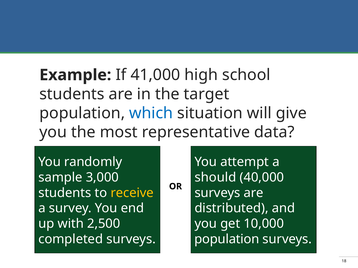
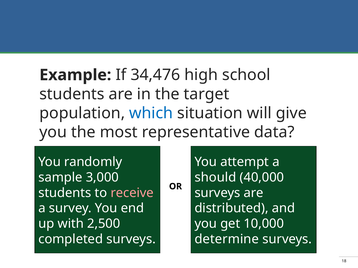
41,000: 41,000 -> 34,476
receive colour: yellow -> pink
population at (227, 240): population -> determine
